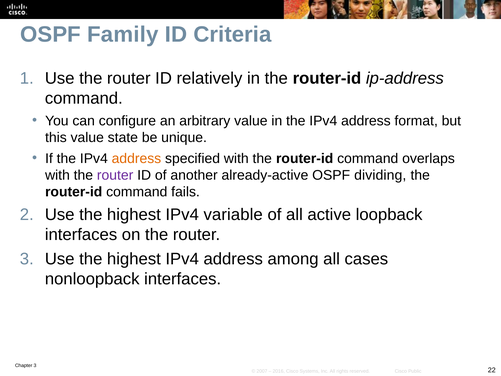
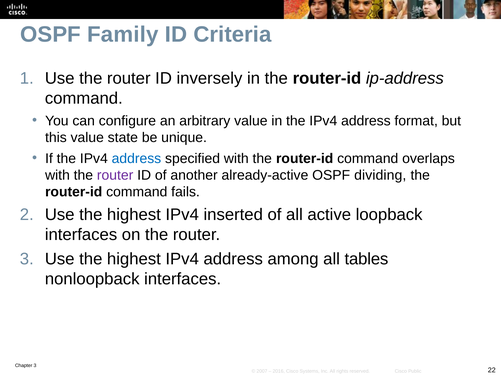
relatively: relatively -> inversely
address at (136, 158) colour: orange -> blue
variable: variable -> inserted
cases: cases -> tables
